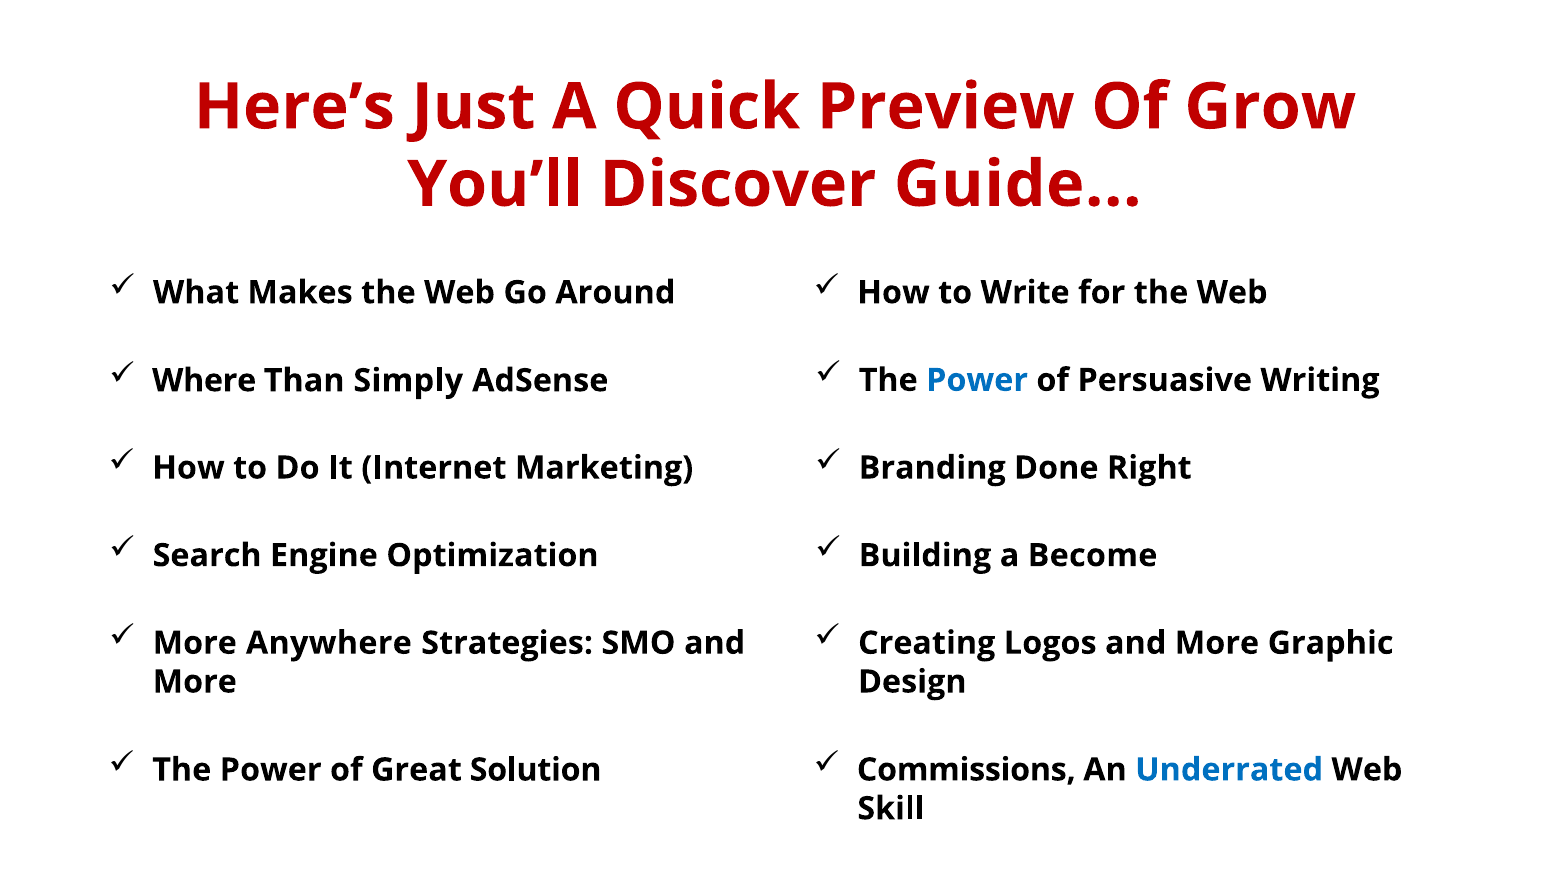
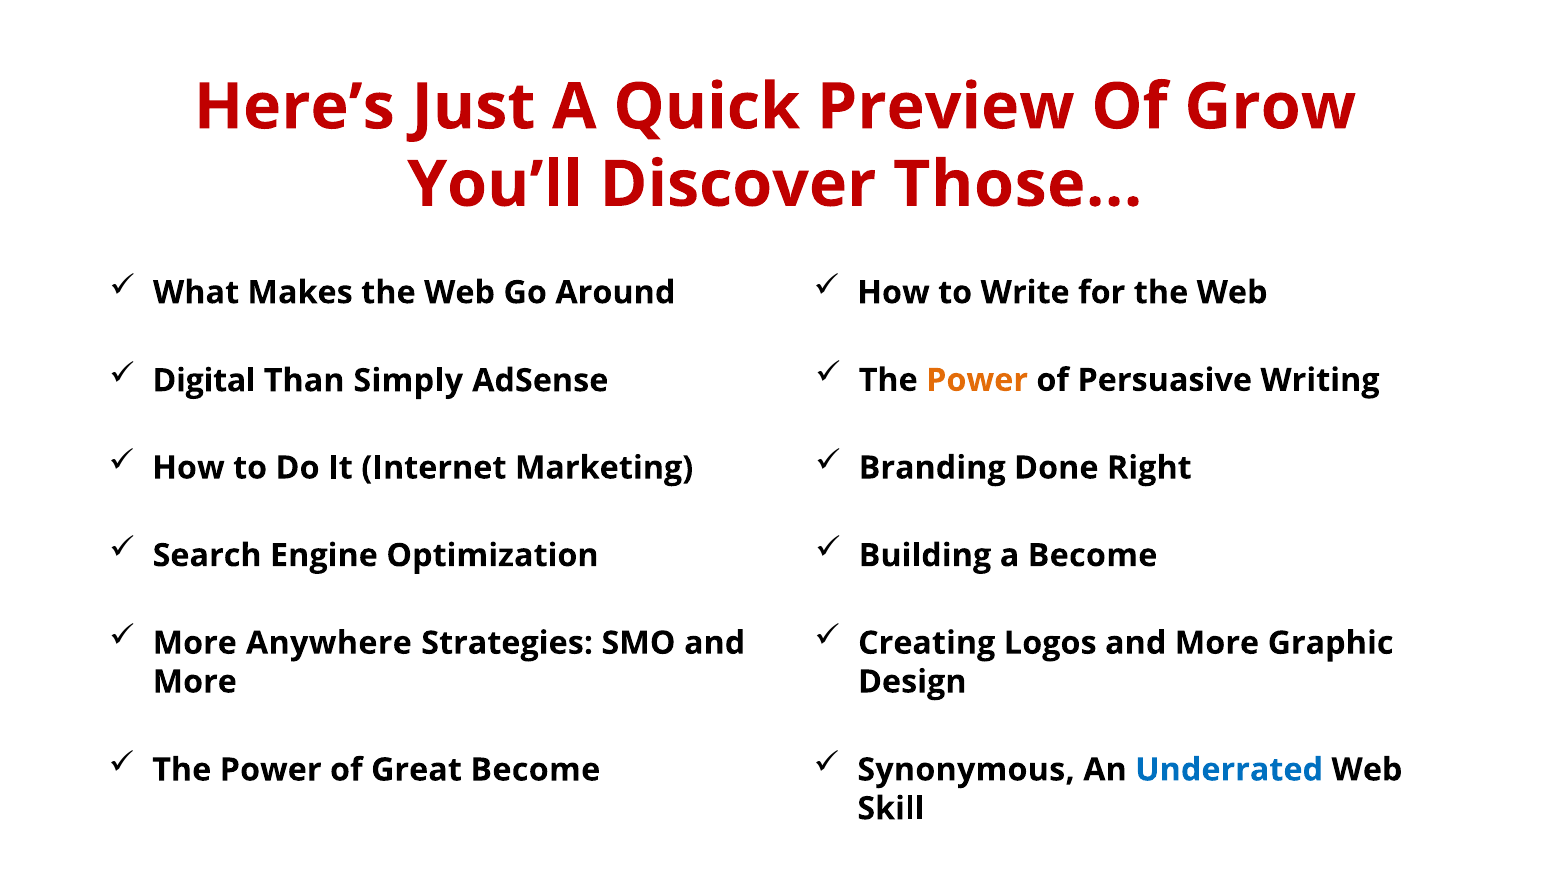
Guide: Guide -> Those
Power at (977, 380) colour: blue -> orange
Where: Where -> Digital
Commissions: Commissions -> Synonymous
Great Solution: Solution -> Become
